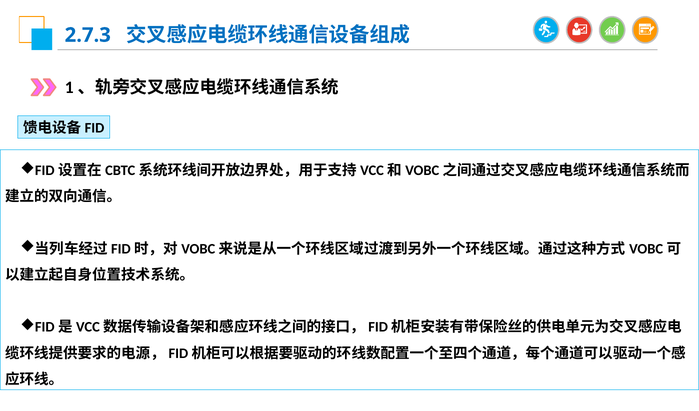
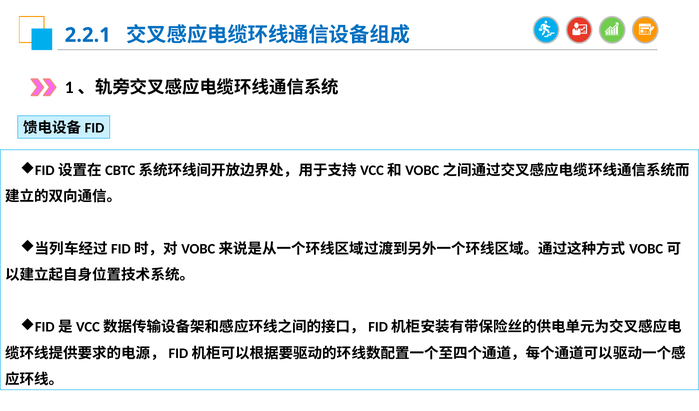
2.7.3: 2.7.3 -> 2.2.1
